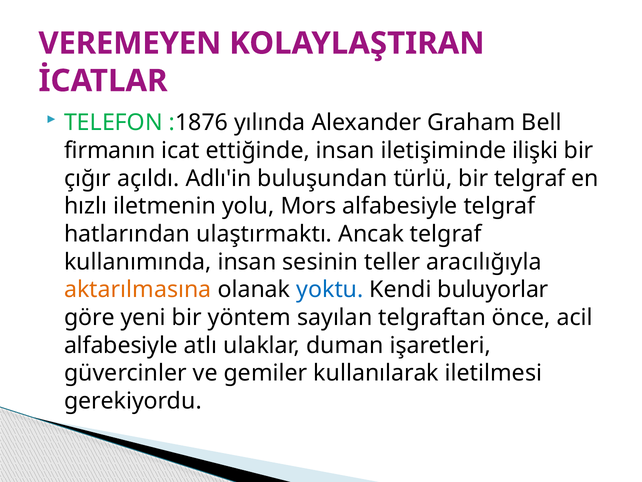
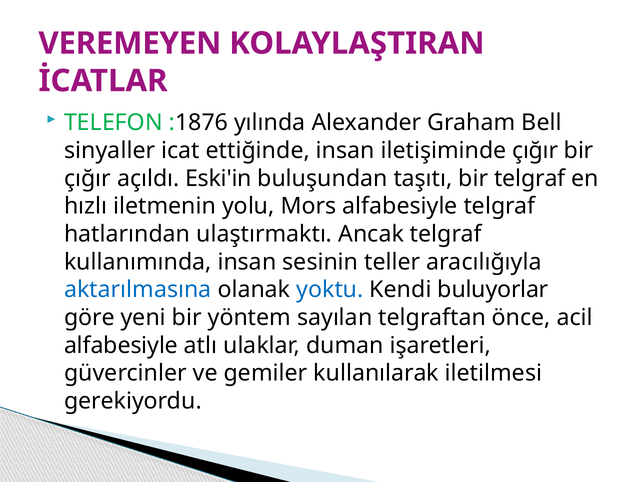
firmanın: firmanın -> sinyaller
iletişiminde ilişki: ilişki -> çığır
Adlı'in: Adlı'in -> Eski'in
türlü: türlü -> taşıtı
aktarılmasına colour: orange -> blue
